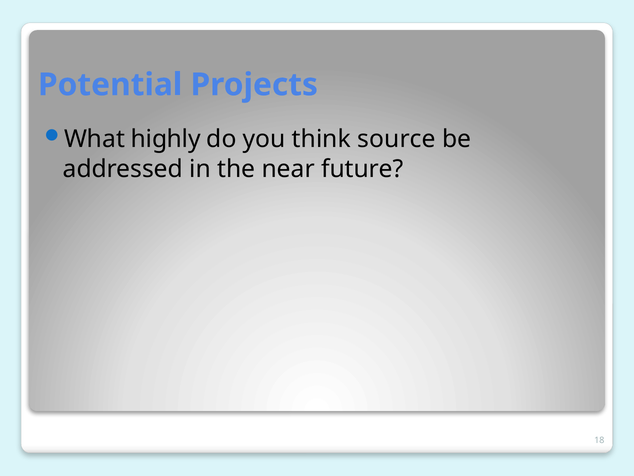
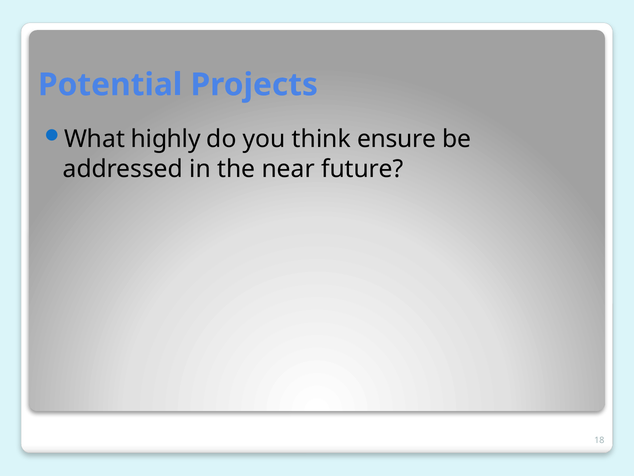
source: source -> ensure
